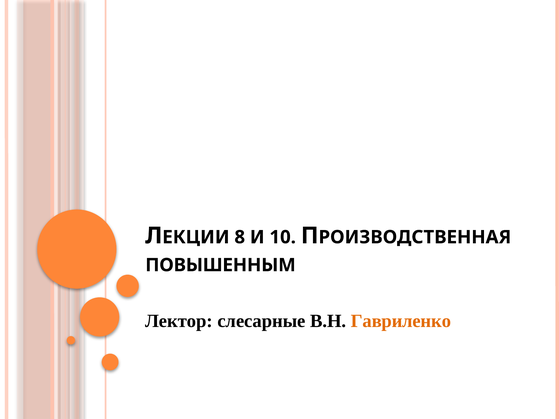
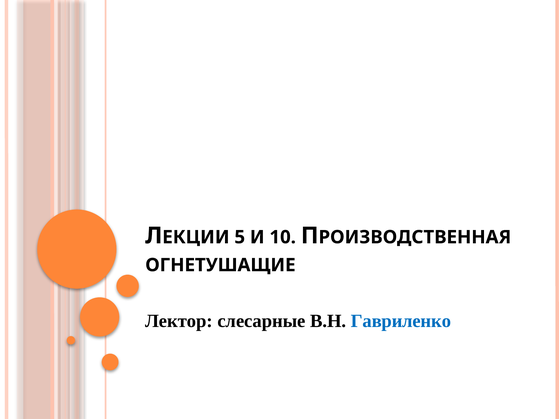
8: 8 -> 5
ПОВЫШЕННЫМ: ПОВЫШЕННЫМ -> ОГНЕТУШАЩИЕ
Гавриленко colour: orange -> blue
